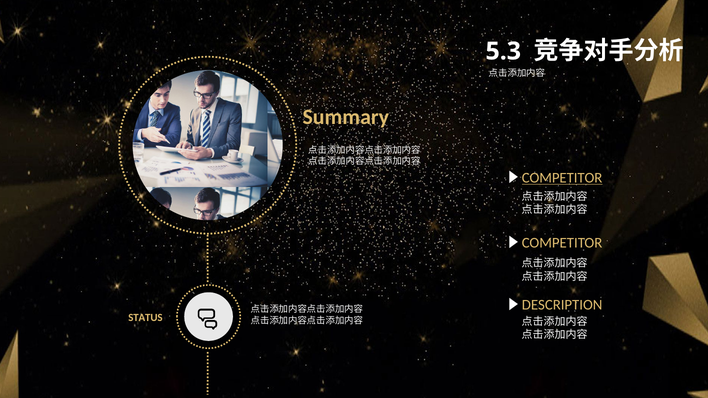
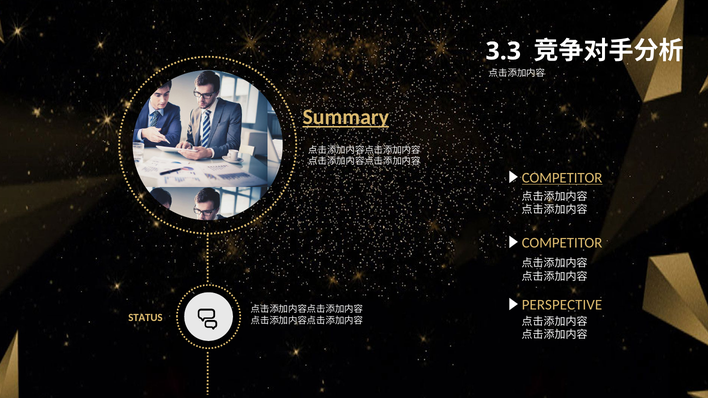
5.3: 5.3 -> 3.3
Summary underline: none -> present
DESCRIPTION: DESCRIPTION -> PERSPECTIVE
